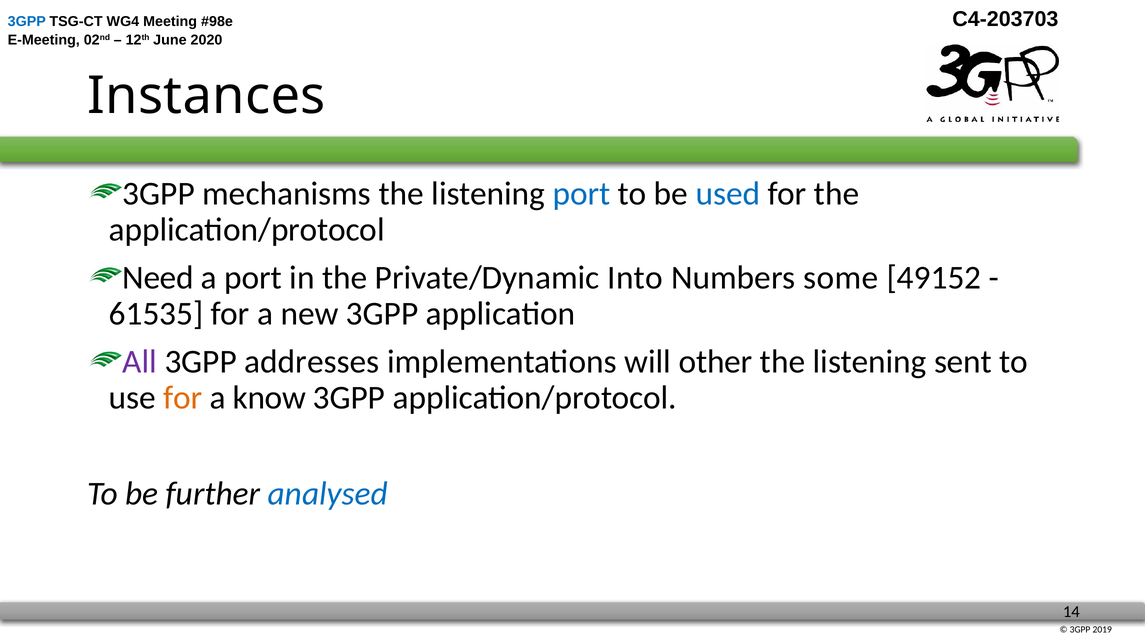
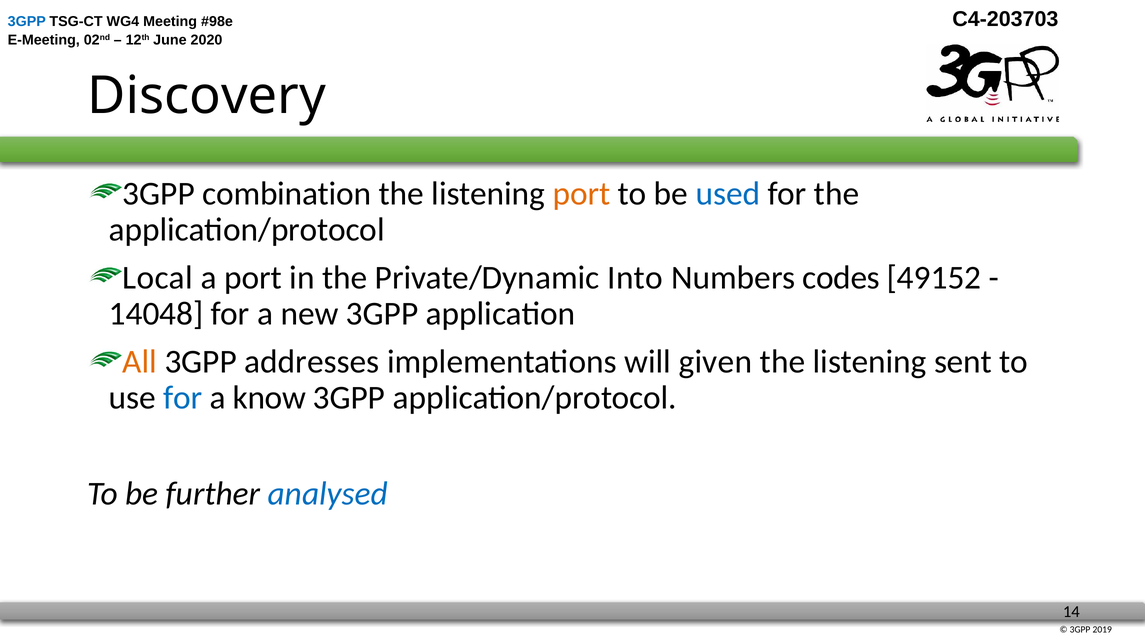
Instances: Instances -> Discovery
mechanisms: mechanisms -> combination
port at (582, 194) colour: blue -> orange
Need: Need -> Local
some: some -> codes
61535: 61535 -> 14048
All colour: purple -> orange
other: other -> given
for at (183, 398) colour: orange -> blue
